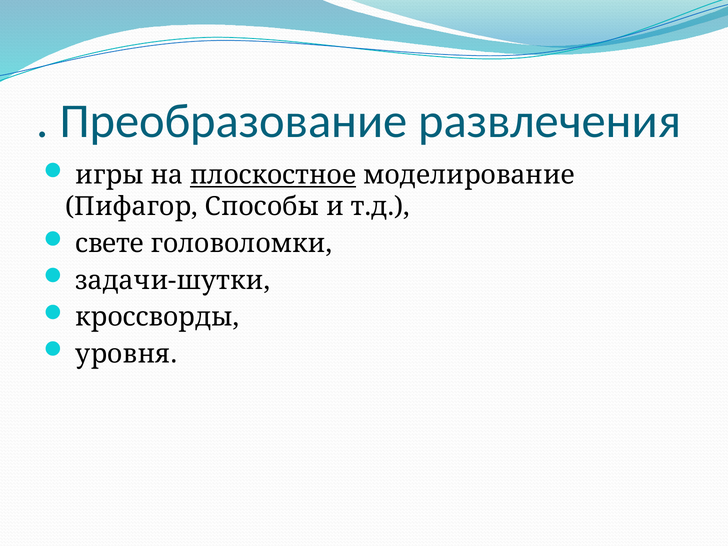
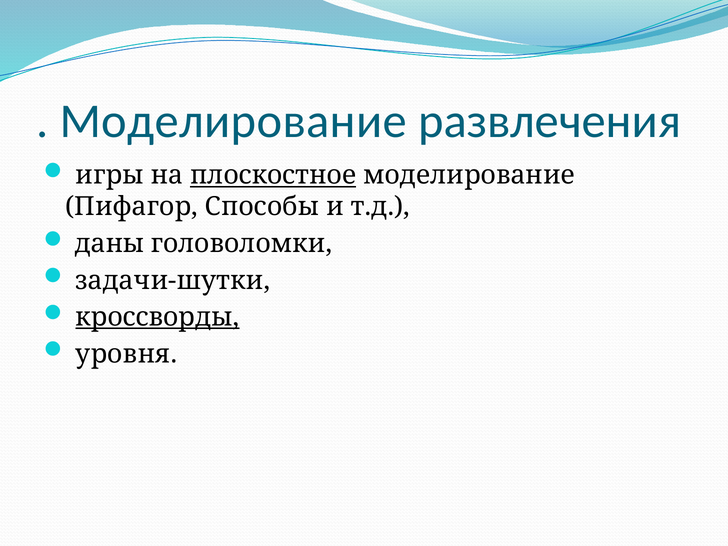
Преобразование at (233, 121): Преобразование -> Моделирование
свете: свете -> даны
кроссворды underline: none -> present
